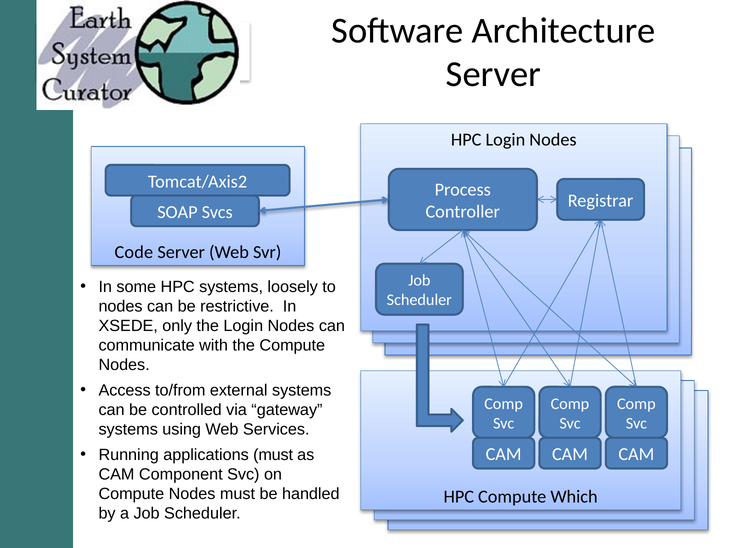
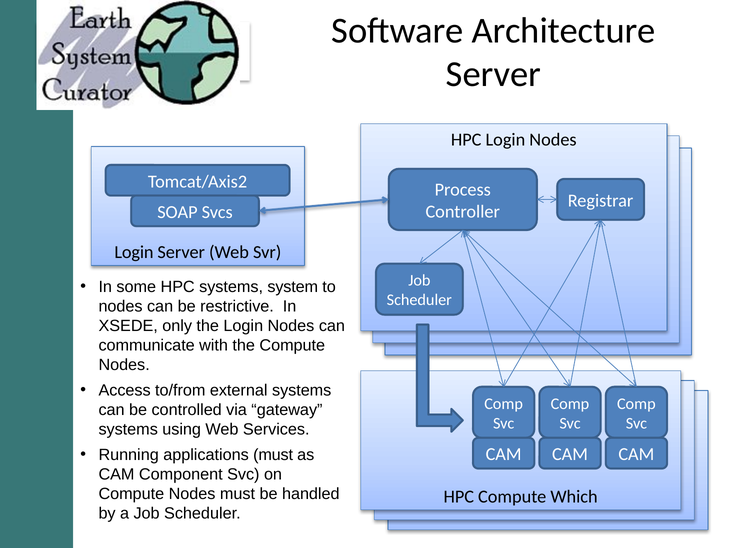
Code at (134, 252): Code -> Login
loosely: loosely -> system
